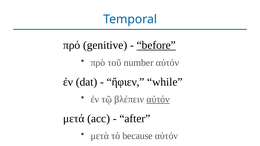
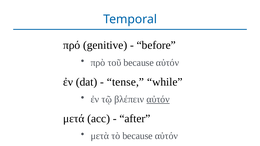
before underline: present -> none
τοῦ number: number -> because
ἤφιεν: ἤφιεν -> tense
